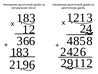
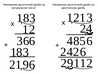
8 at (89, 41): 8 -> 6
